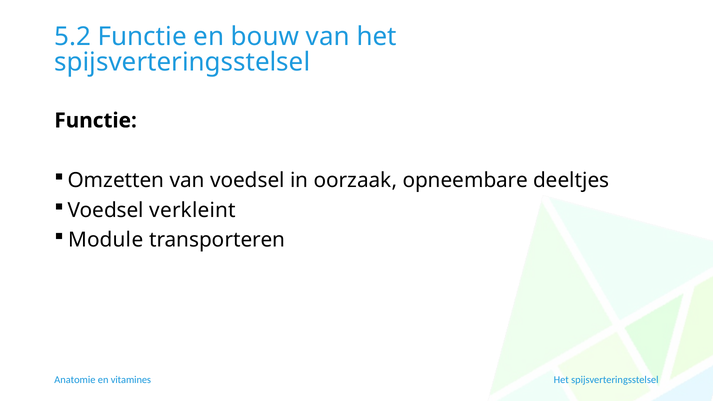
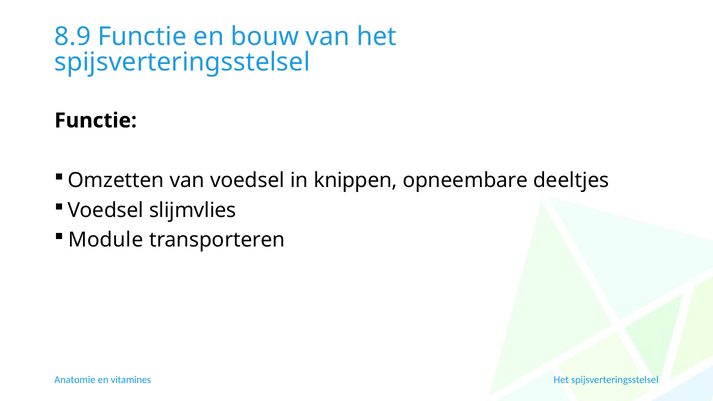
5.2: 5.2 -> 8.9
oorzaak: oorzaak -> knippen
verkleint: verkleint -> slijmvlies
